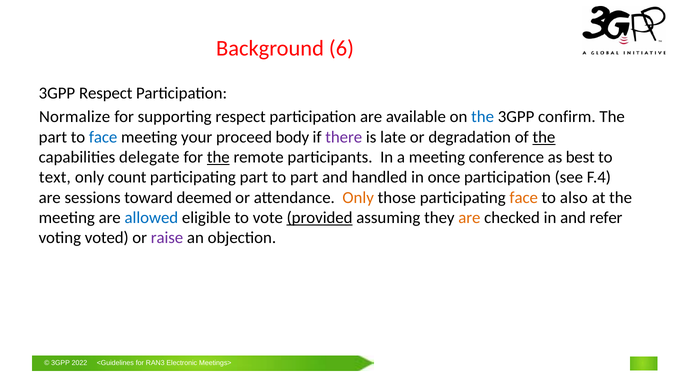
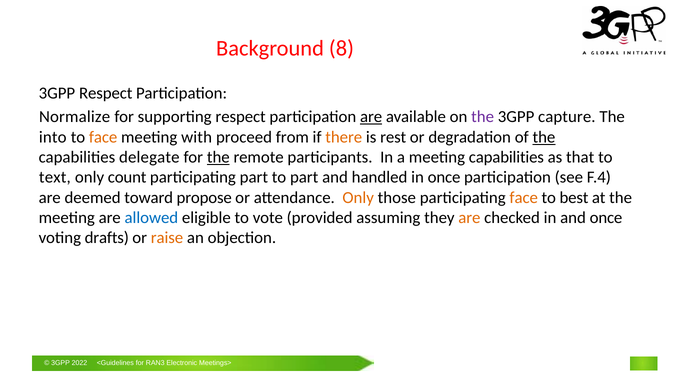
6: 6 -> 8
are at (371, 117) underline: none -> present
the at (483, 117) colour: blue -> purple
confirm: confirm -> capture
part at (53, 137): part -> into
face at (103, 137) colour: blue -> orange
your: your -> with
body: body -> from
there colour: purple -> orange
late: late -> rest
meeting conference: conference -> capabilities
best: best -> that
sessions: sessions -> deemed
deemed: deemed -> propose
also: also -> best
provided underline: present -> none
and refer: refer -> once
voted: voted -> drafts
raise colour: purple -> orange
